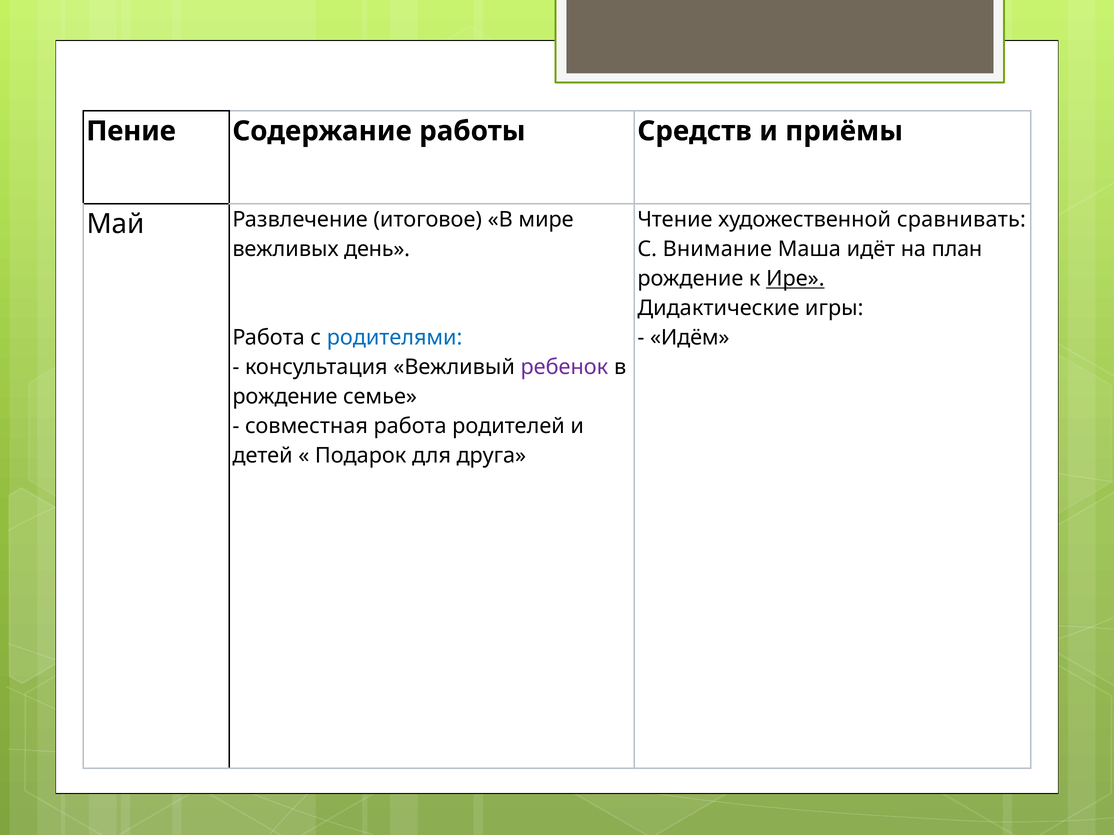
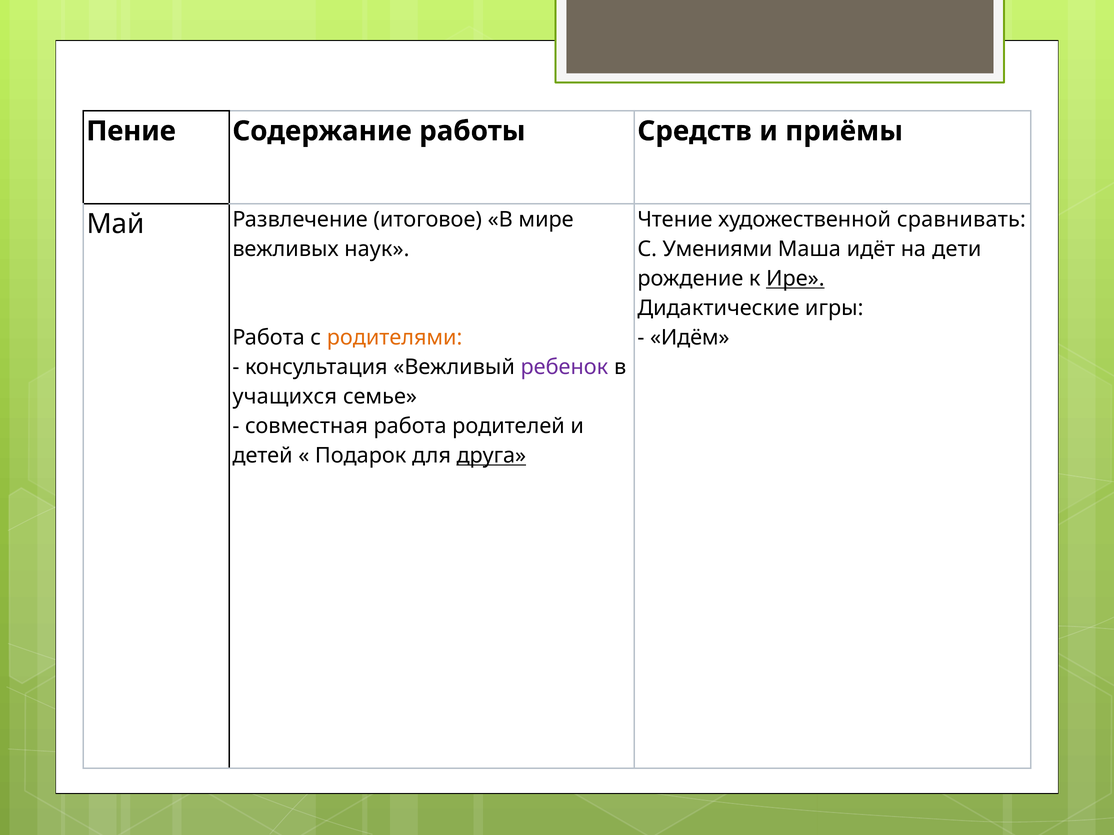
день: день -> наук
Внимание: Внимание -> Умениями
план: план -> дети
родителями colour: blue -> orange
рождение at (285, 397): рождение -> учащихся
друга underline: none -> present
